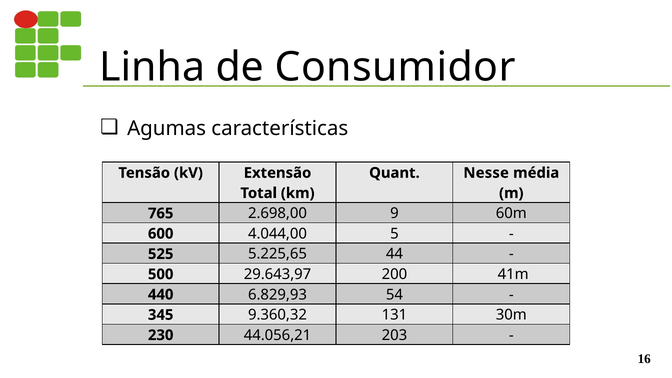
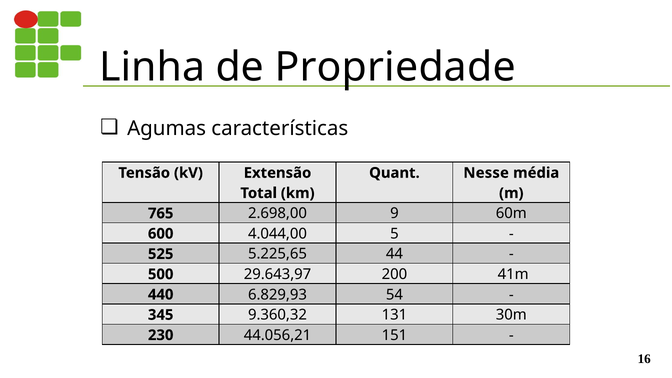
Consumidor: Consumidor -> Propriedade
203: 203 -> 151
